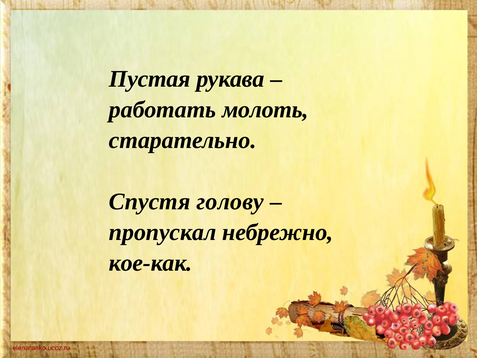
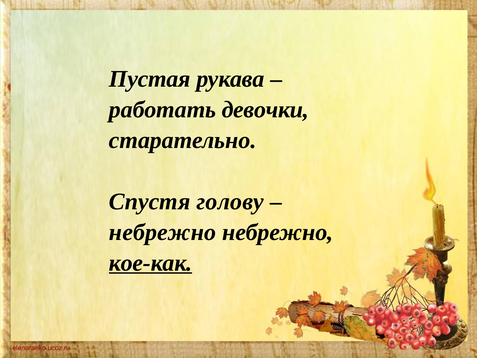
молоть: молоть -> девочки
пропускал at (163, 232): пропускал -> небрежно
кое-как underline: none -> present
